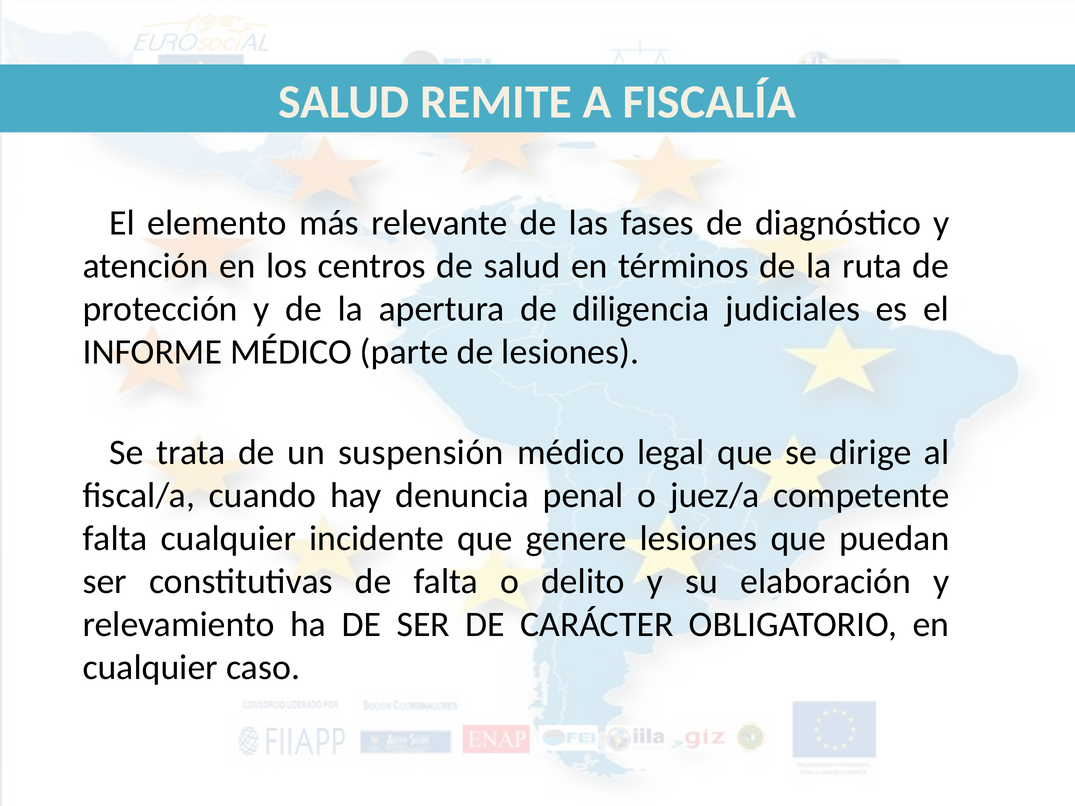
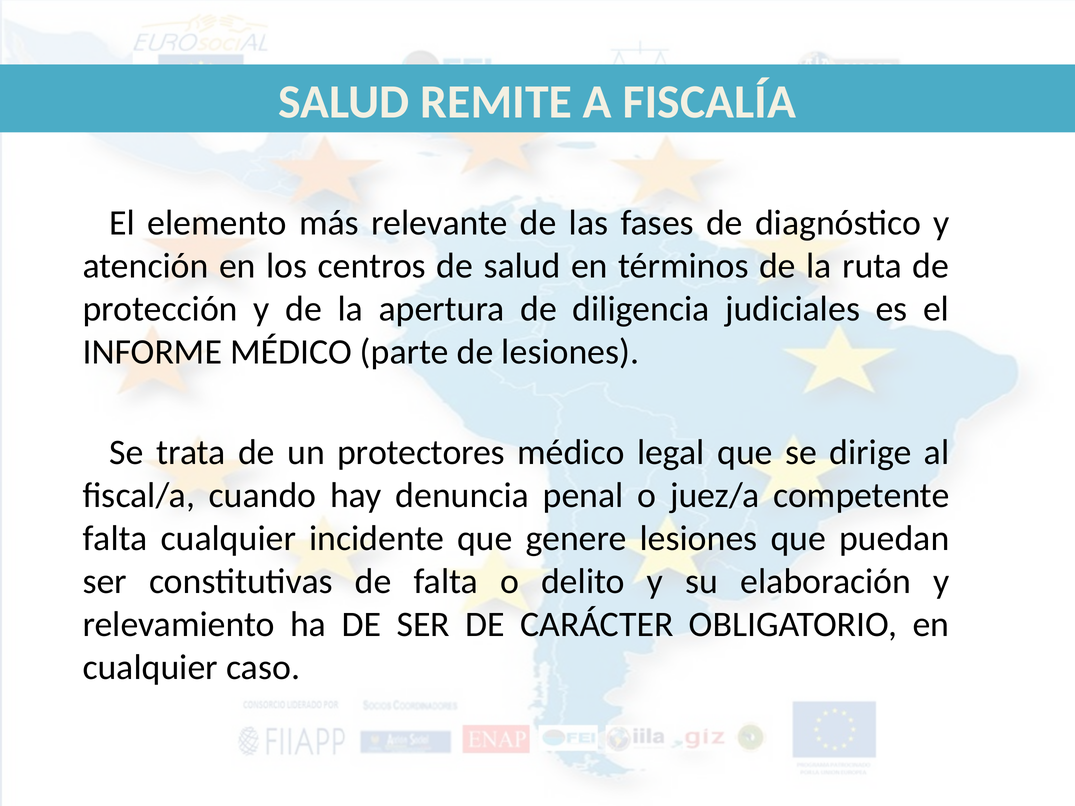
suspensión: suspensión -> protectores
